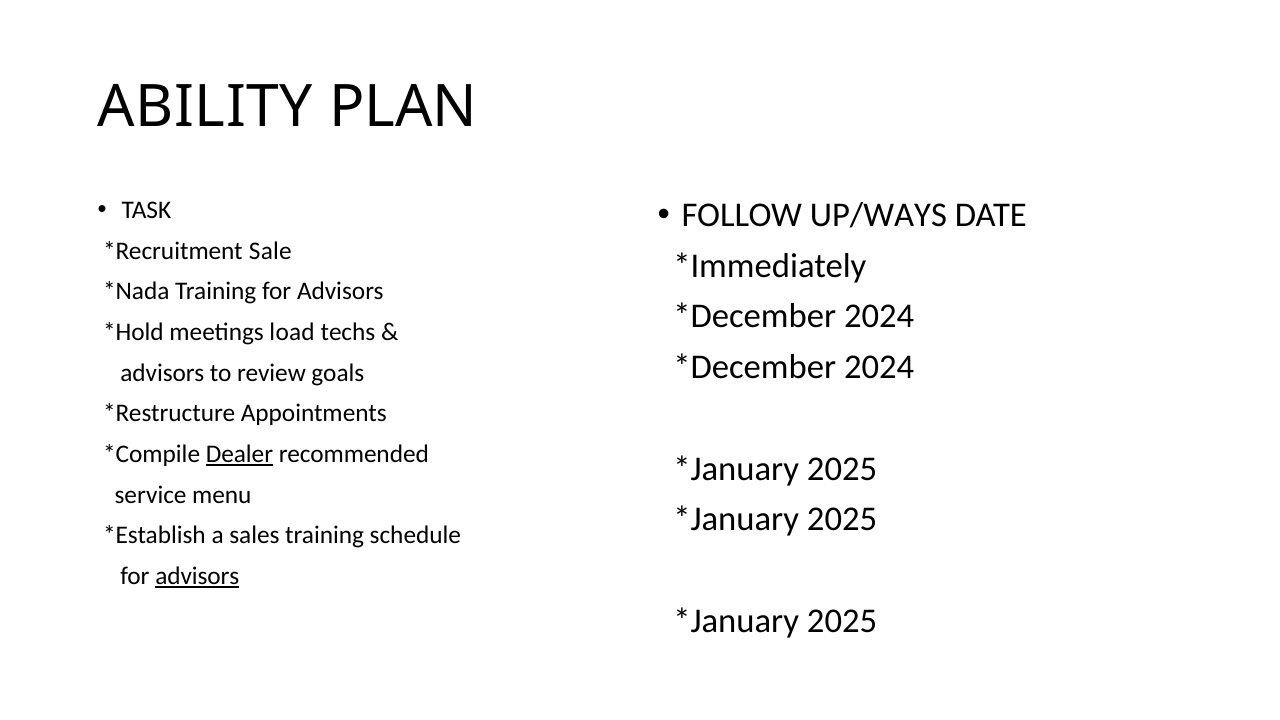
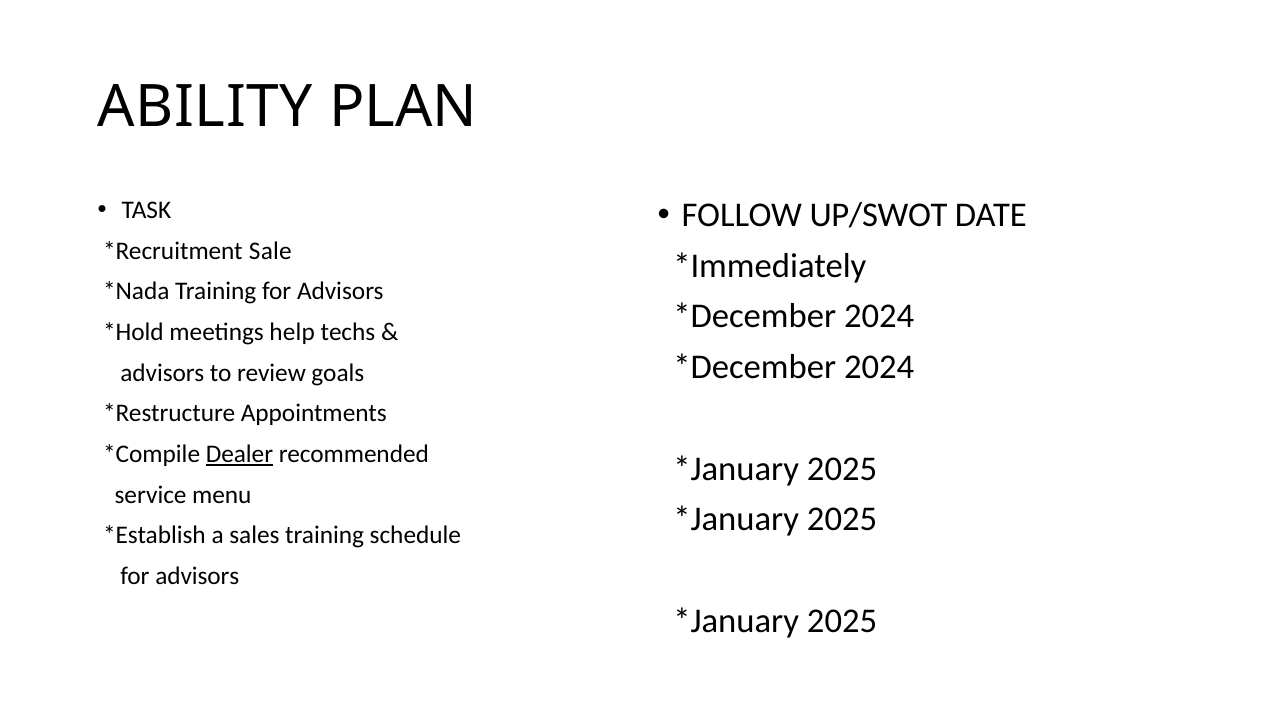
UP/WAYS: UP/WAYS -> UP/SWOT
load: load -> help
advisors at (197, 576) underline: present -> none
